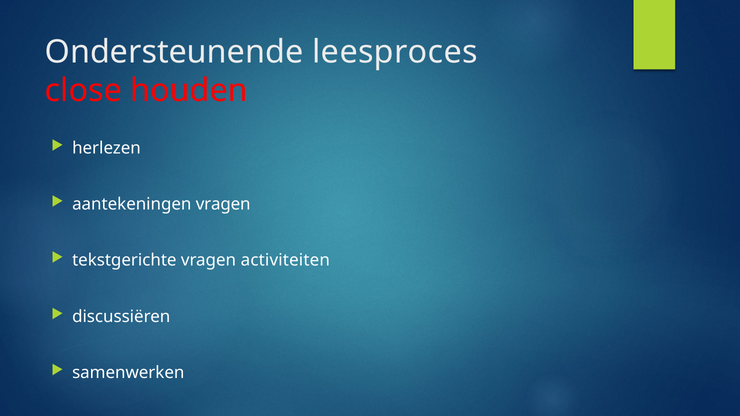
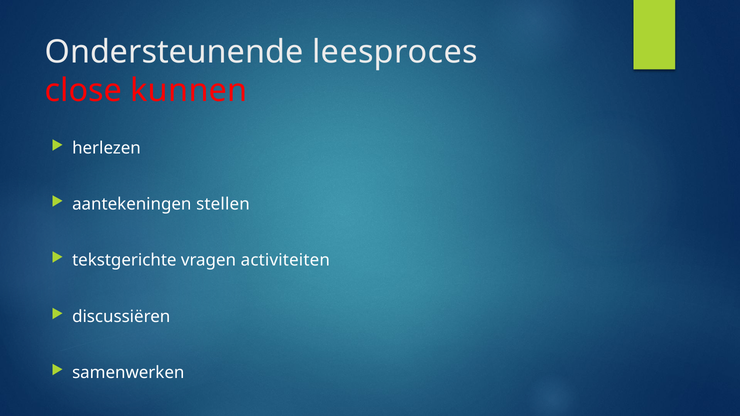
houden: houden -> kunnen
aantekeningen vragen: vragen -> stellen
